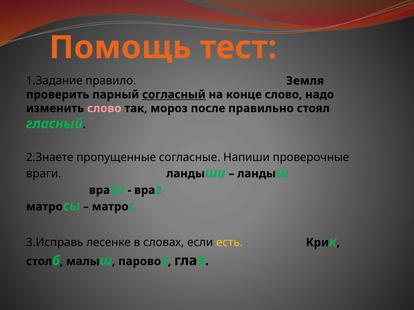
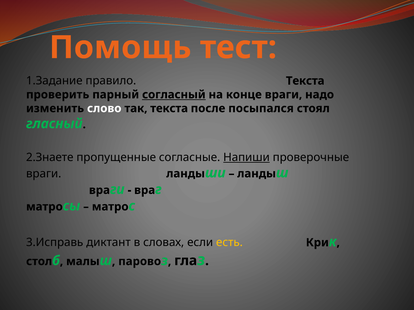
правило Земля: Земля -> Текста
конце слово: слово -> враги
слово at (104, 109) colour: pink -> white
так мороз: мороз -> текста
правильно: правильно -> посыпался
Напиши underline: none -> present
лесенке: лесенке -> диктант
